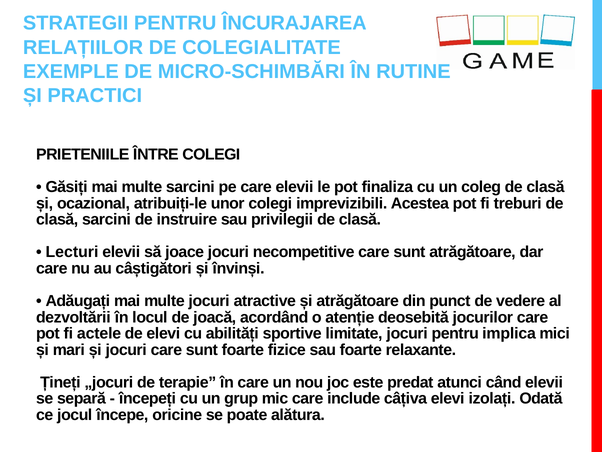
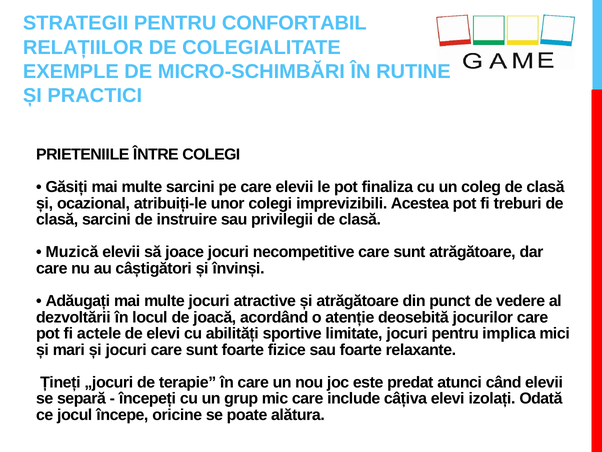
ÎNCURAJAREA: ÎNCURAJAREA -> CONFORTABIL
Lecturi: Lecturi -> Muzică
